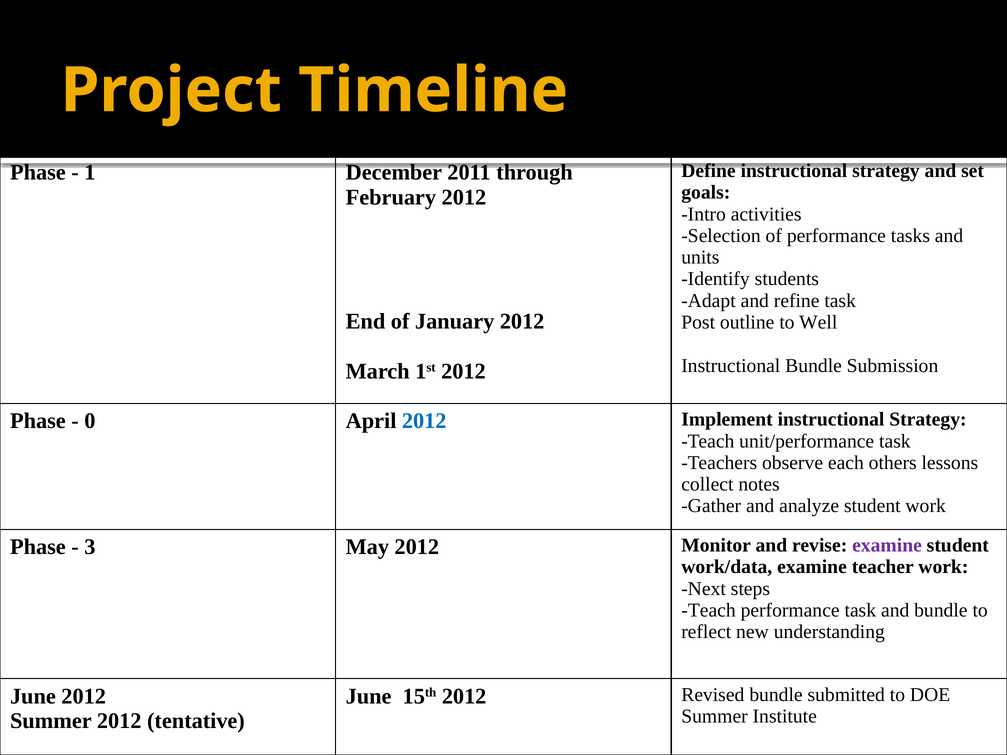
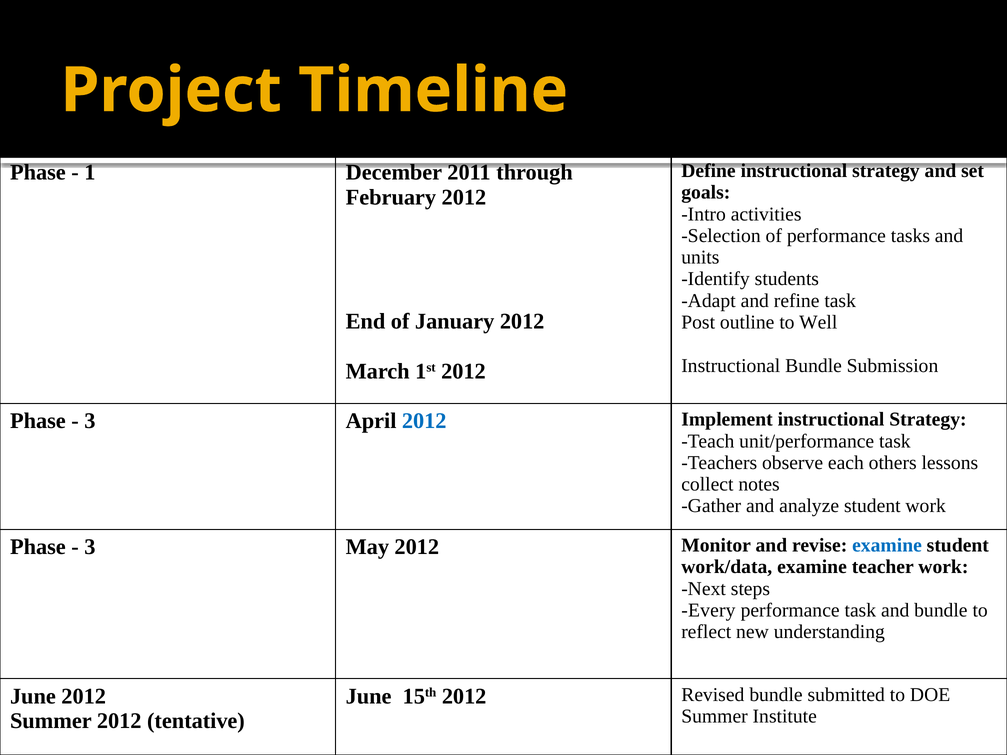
0 at (90, 421): 0 -> 3
examine at (887, 546) colour: purple -> blue
Teach at (709, 611): Teach -> Every
